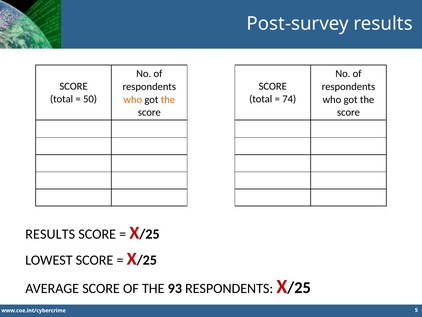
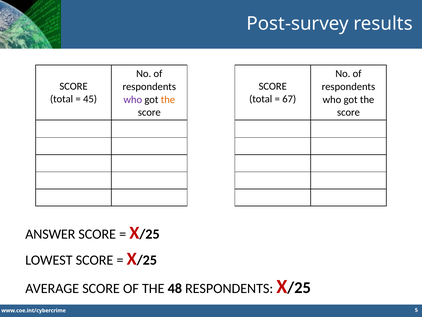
50: 50 -> 45
74: 74 -> 67
who at (133, 99) colour: orange -> purple
RESULTS at (50, 234): RESULTS -> ANSWER
93: 93 -> 48
